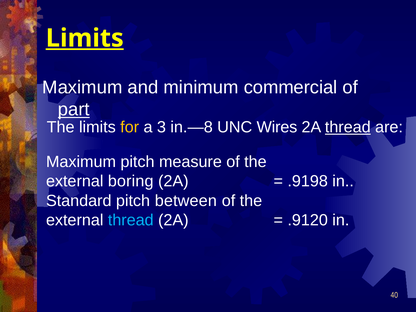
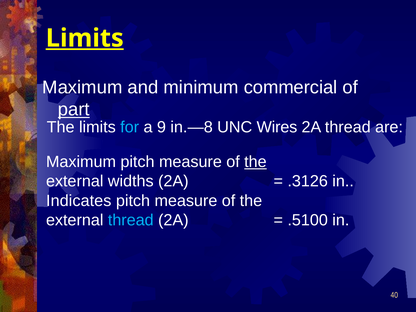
for colour: yellow -> light blue
3: 3 -> 9
thread at (348, 127) underline: present -> none
the at (255, 162) underline: none -> present
boring: boring -> widths
.9198: .9198 -> .3126
Standard: Standard -> Indicates
between at (186, 201): between -> measure
.9120: .9120 -> .5100
